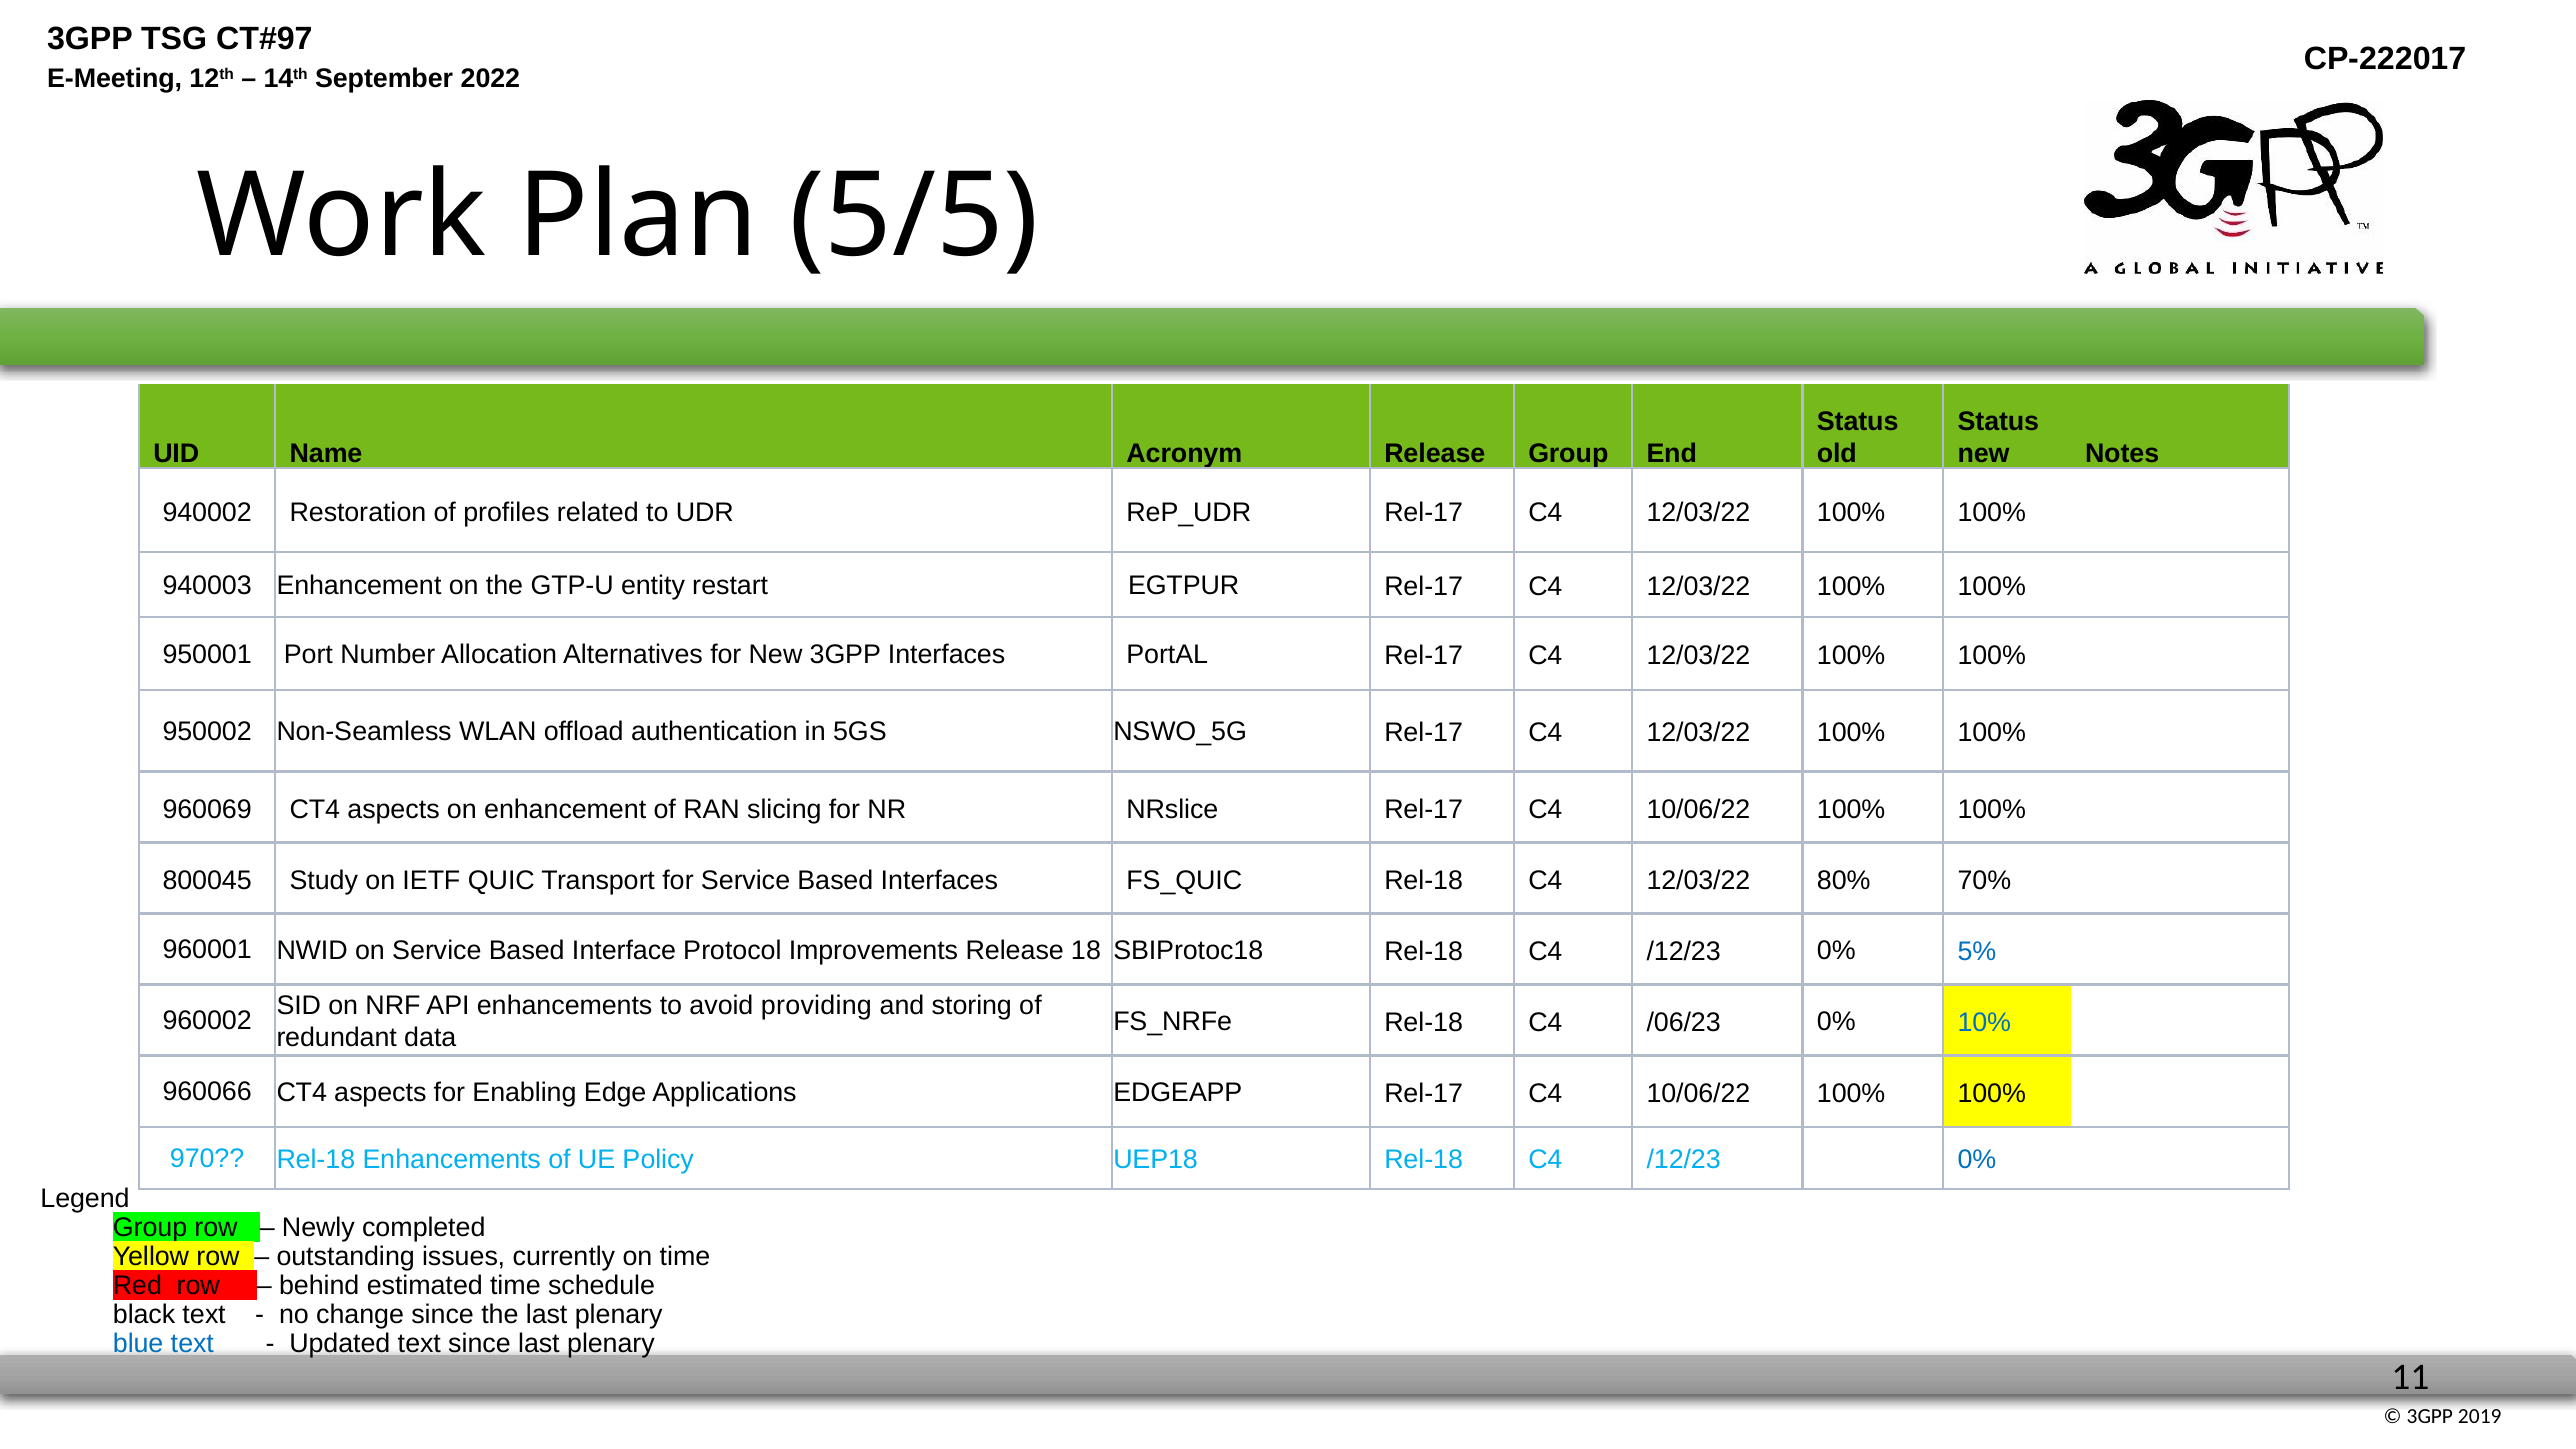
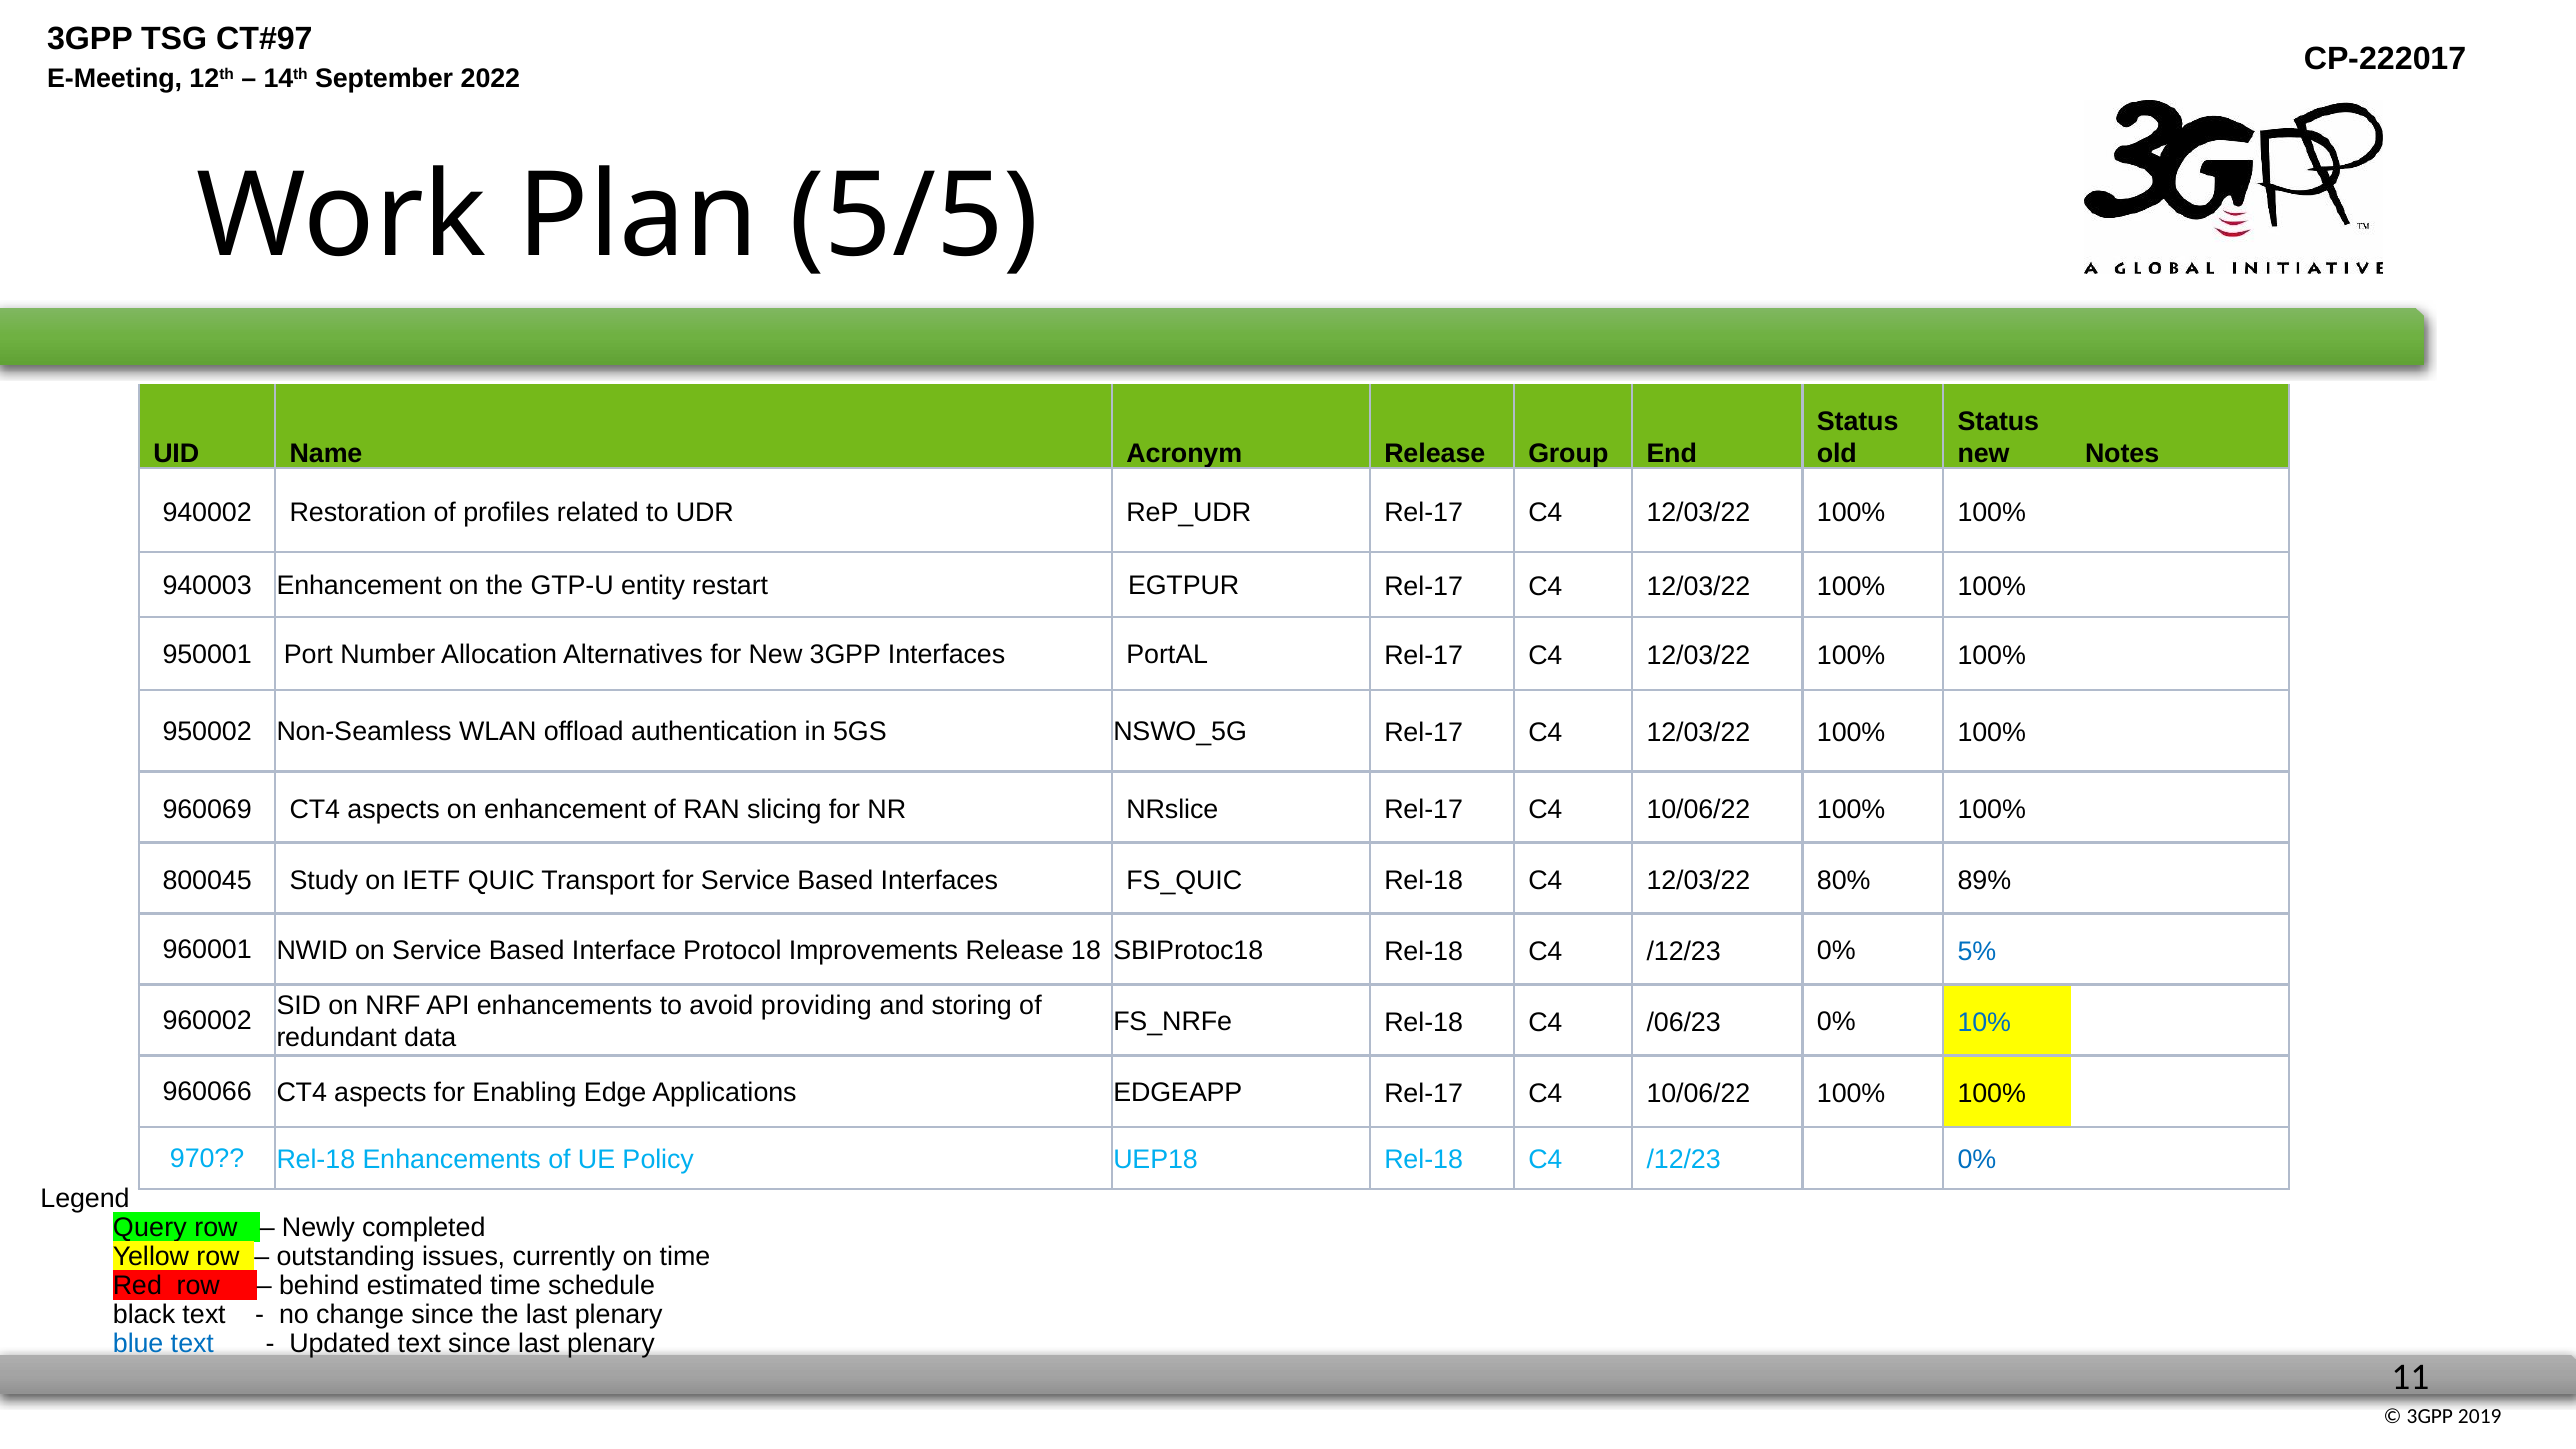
70%: 70% -> 89%
Group at (150, 1228): Group -> Query
